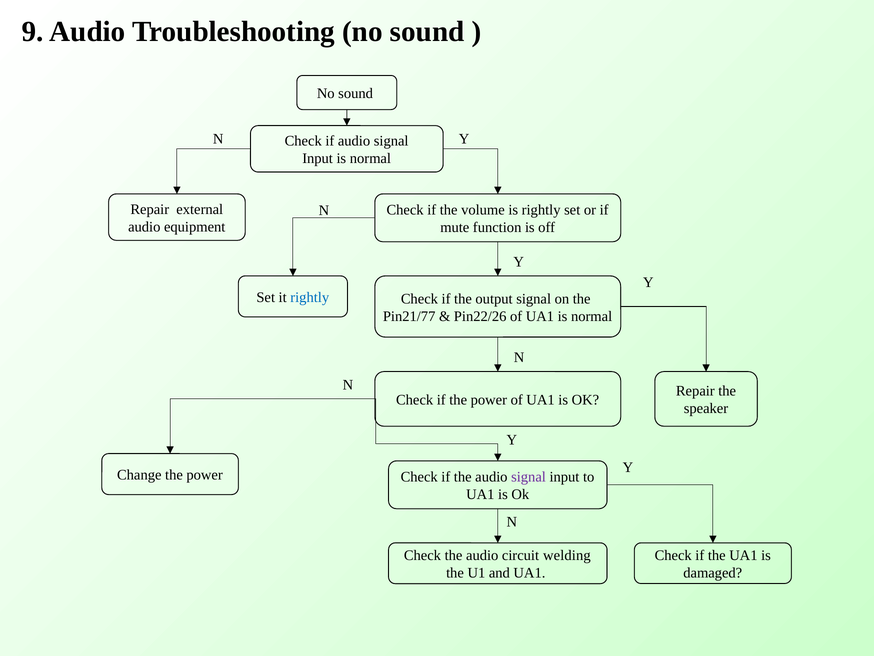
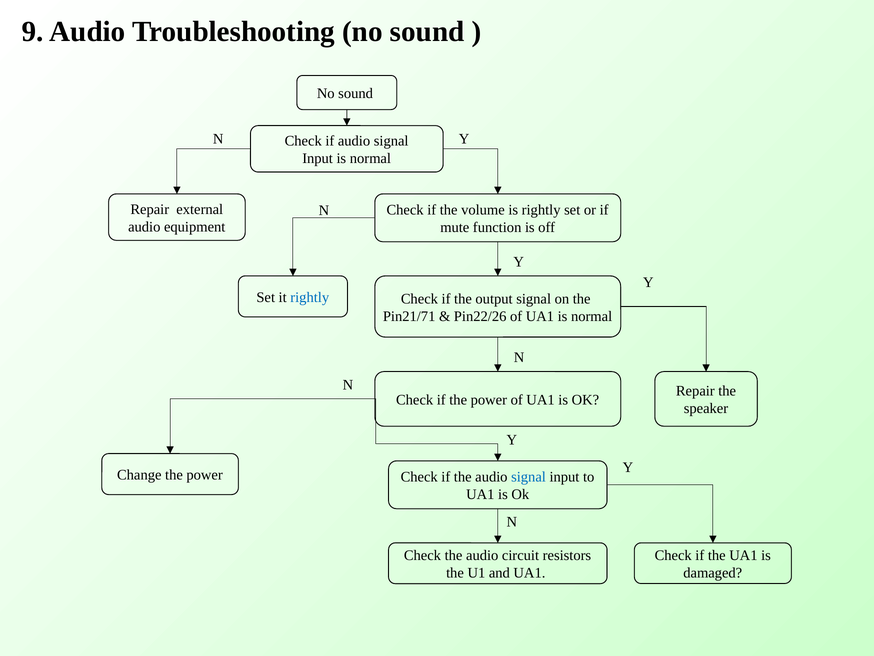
Pin21/77: Pin21/77 -> Pin21/71
signal at (528, 477) colour: purple -> blue
welding: welding -> resistors
